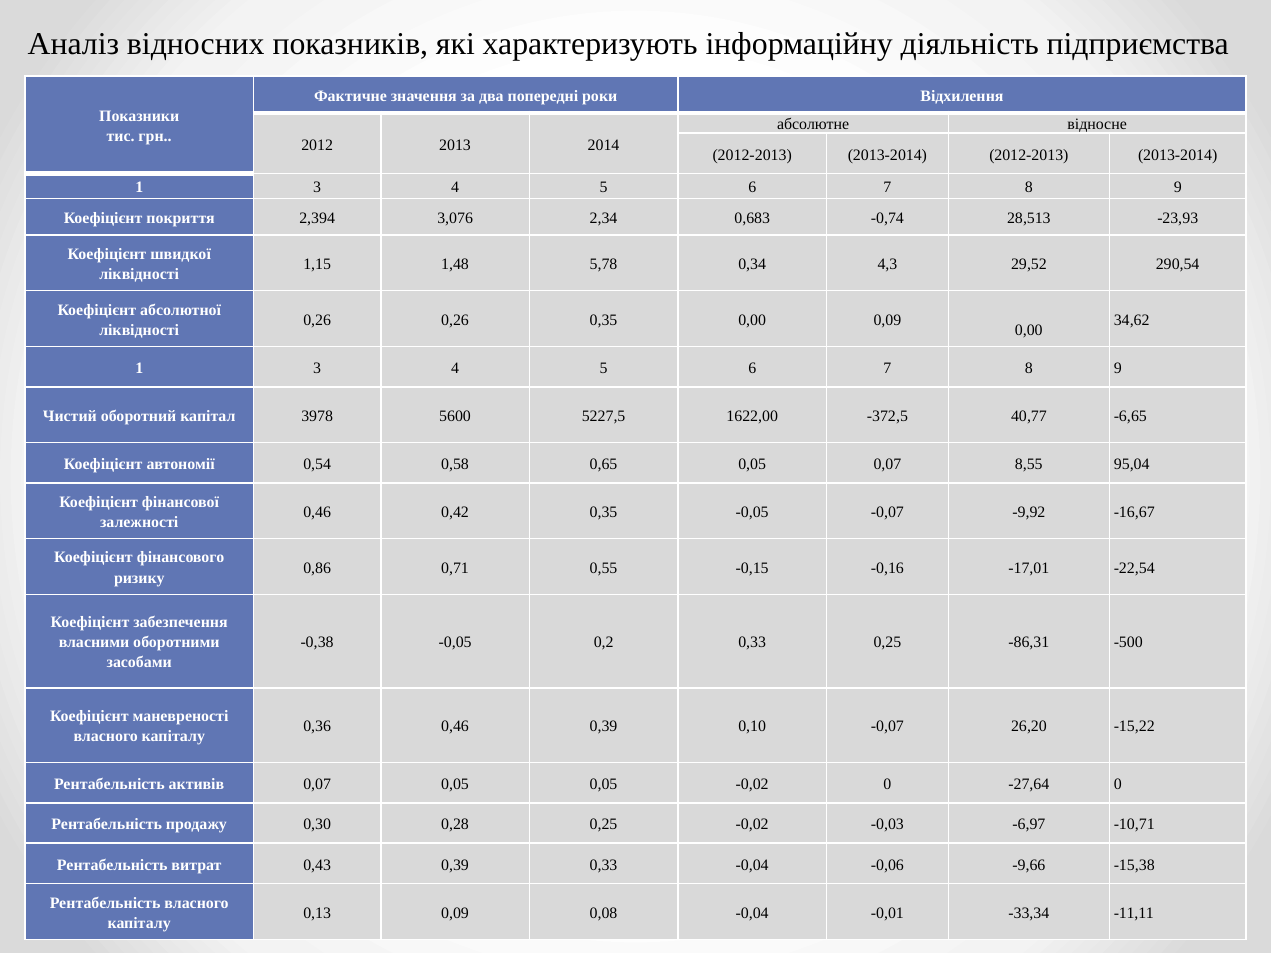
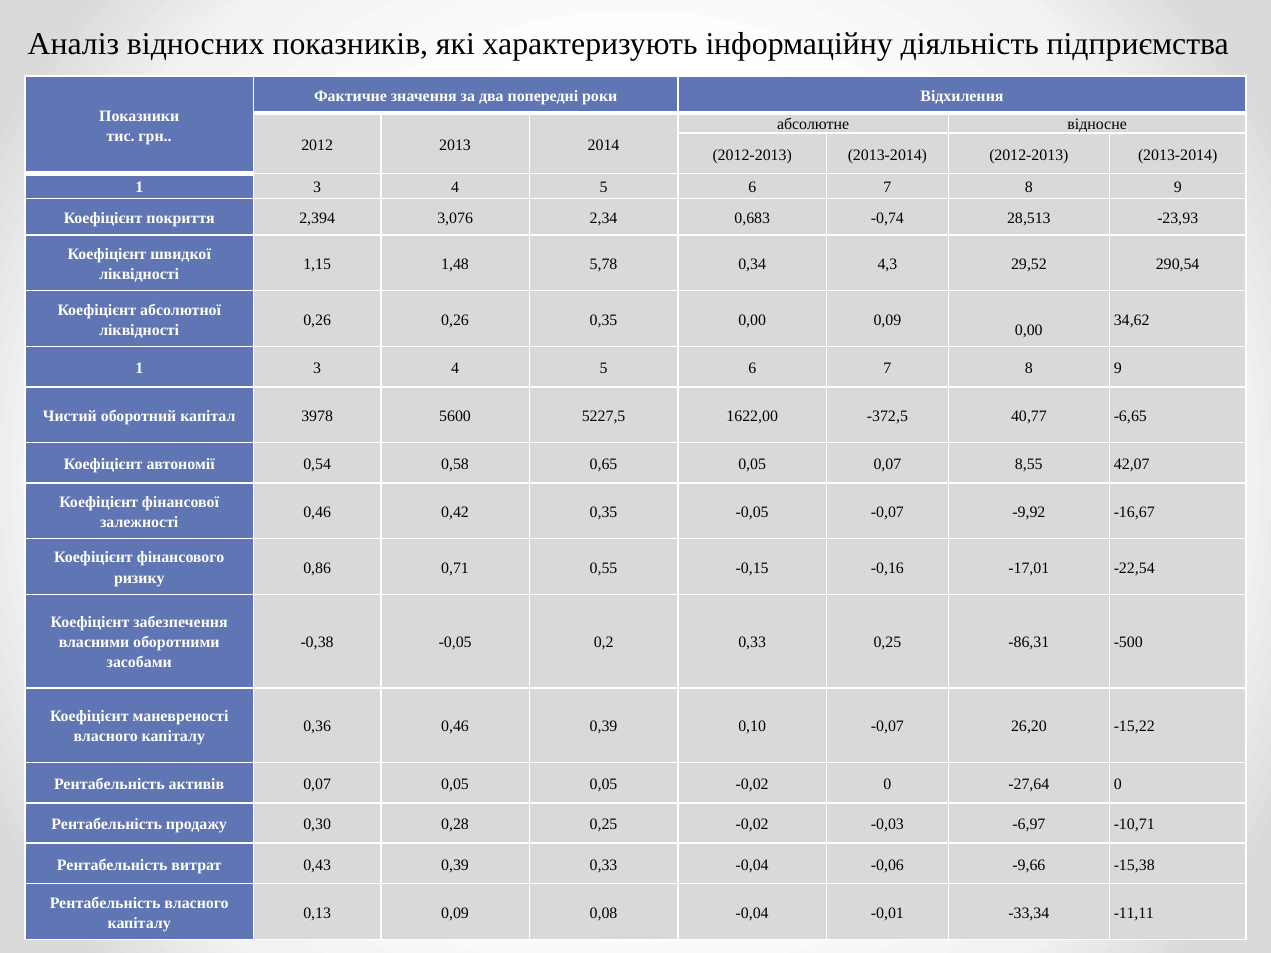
95,04: 95,04 -> 42,07
